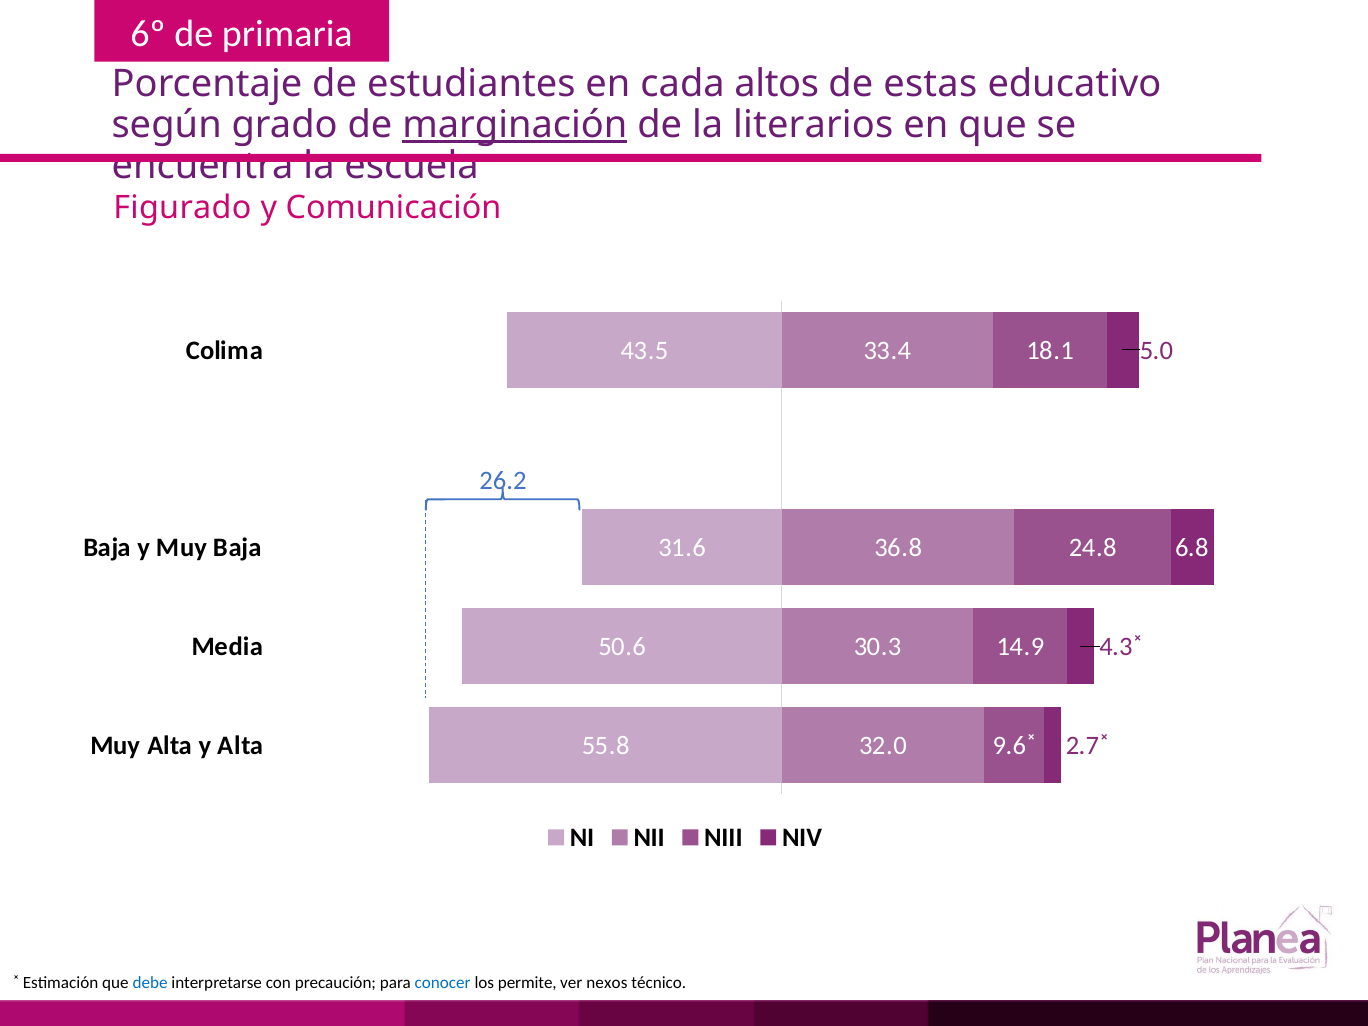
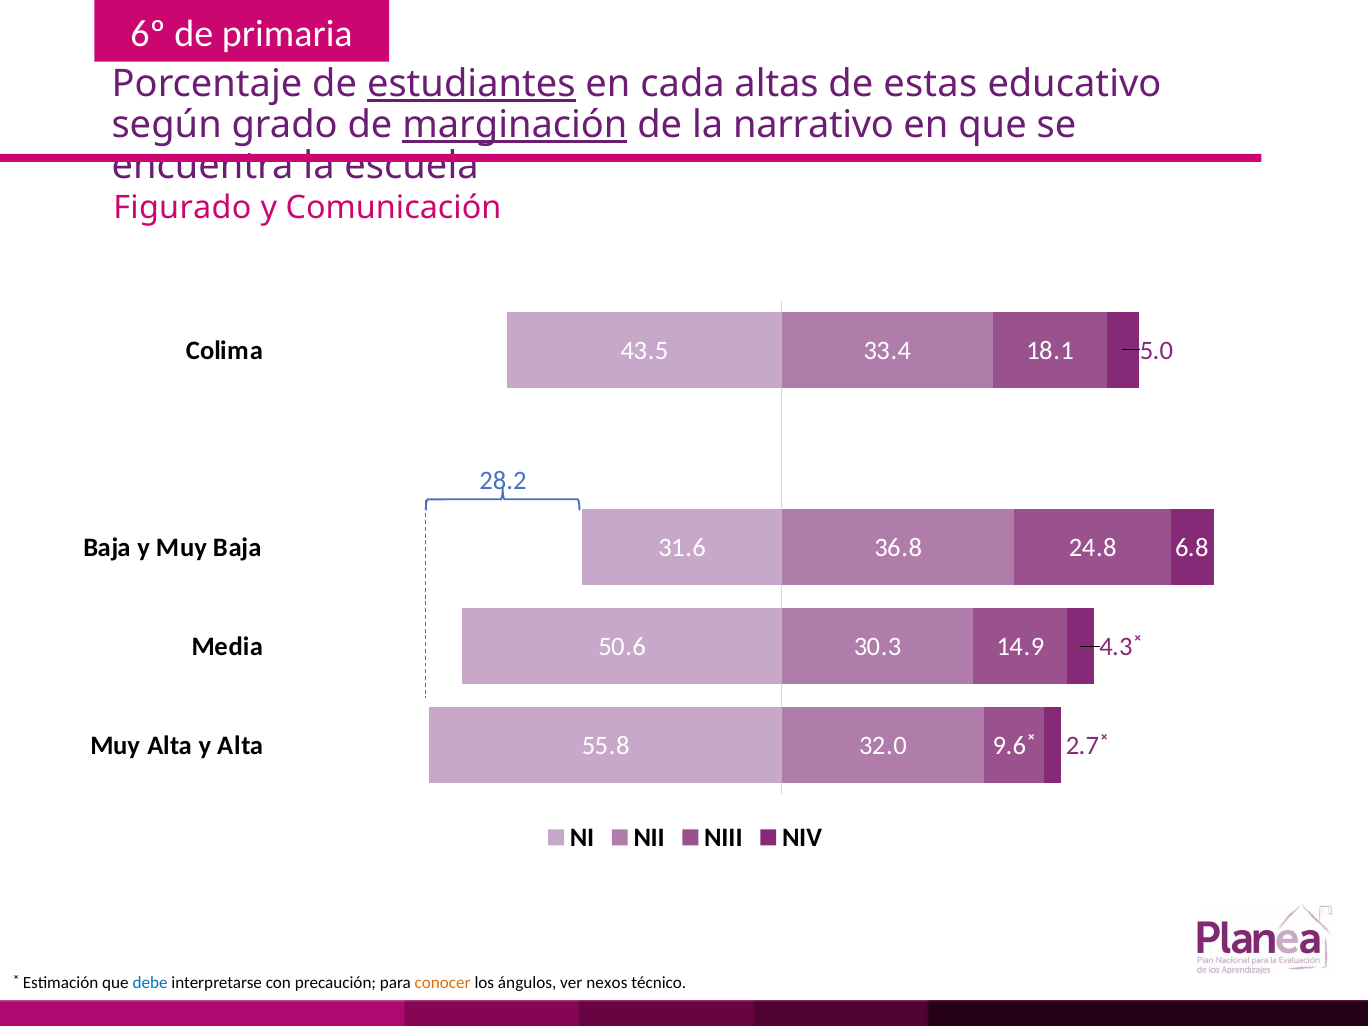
estudiantes underline: none -> present
altos: altos -> altas
literarios: literarios -> narrativo
26.2: 26.2 -> 28.2
conocer colour: blue -> orange
permite: permite -> ángulos
